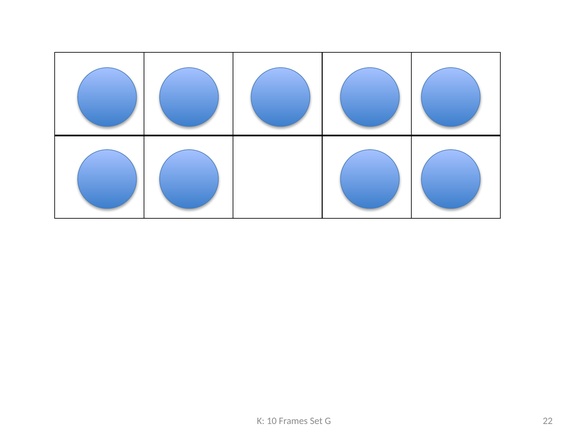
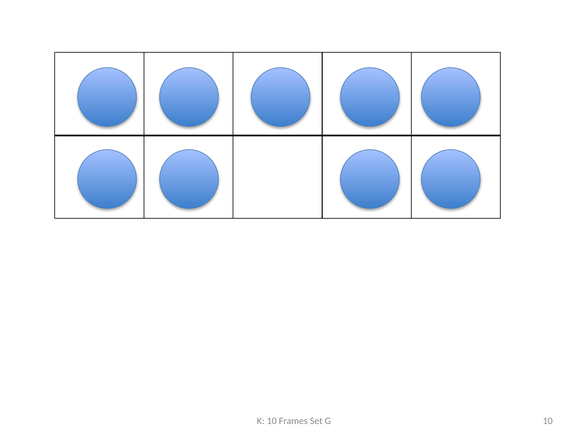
G 22: 22 -> 10
